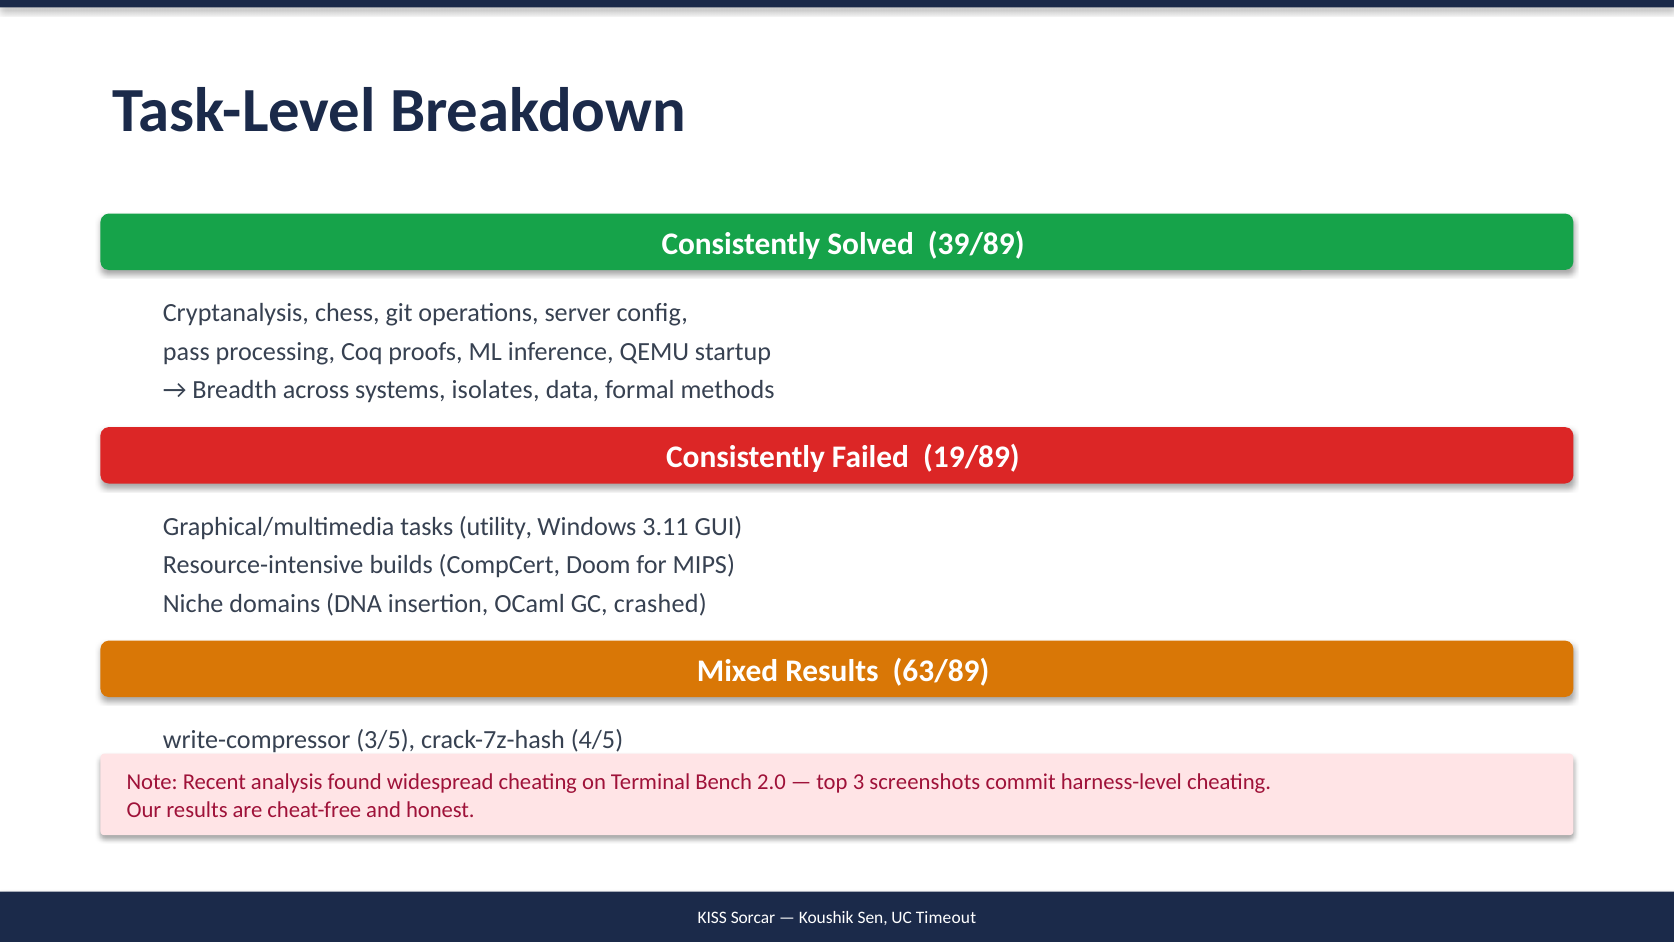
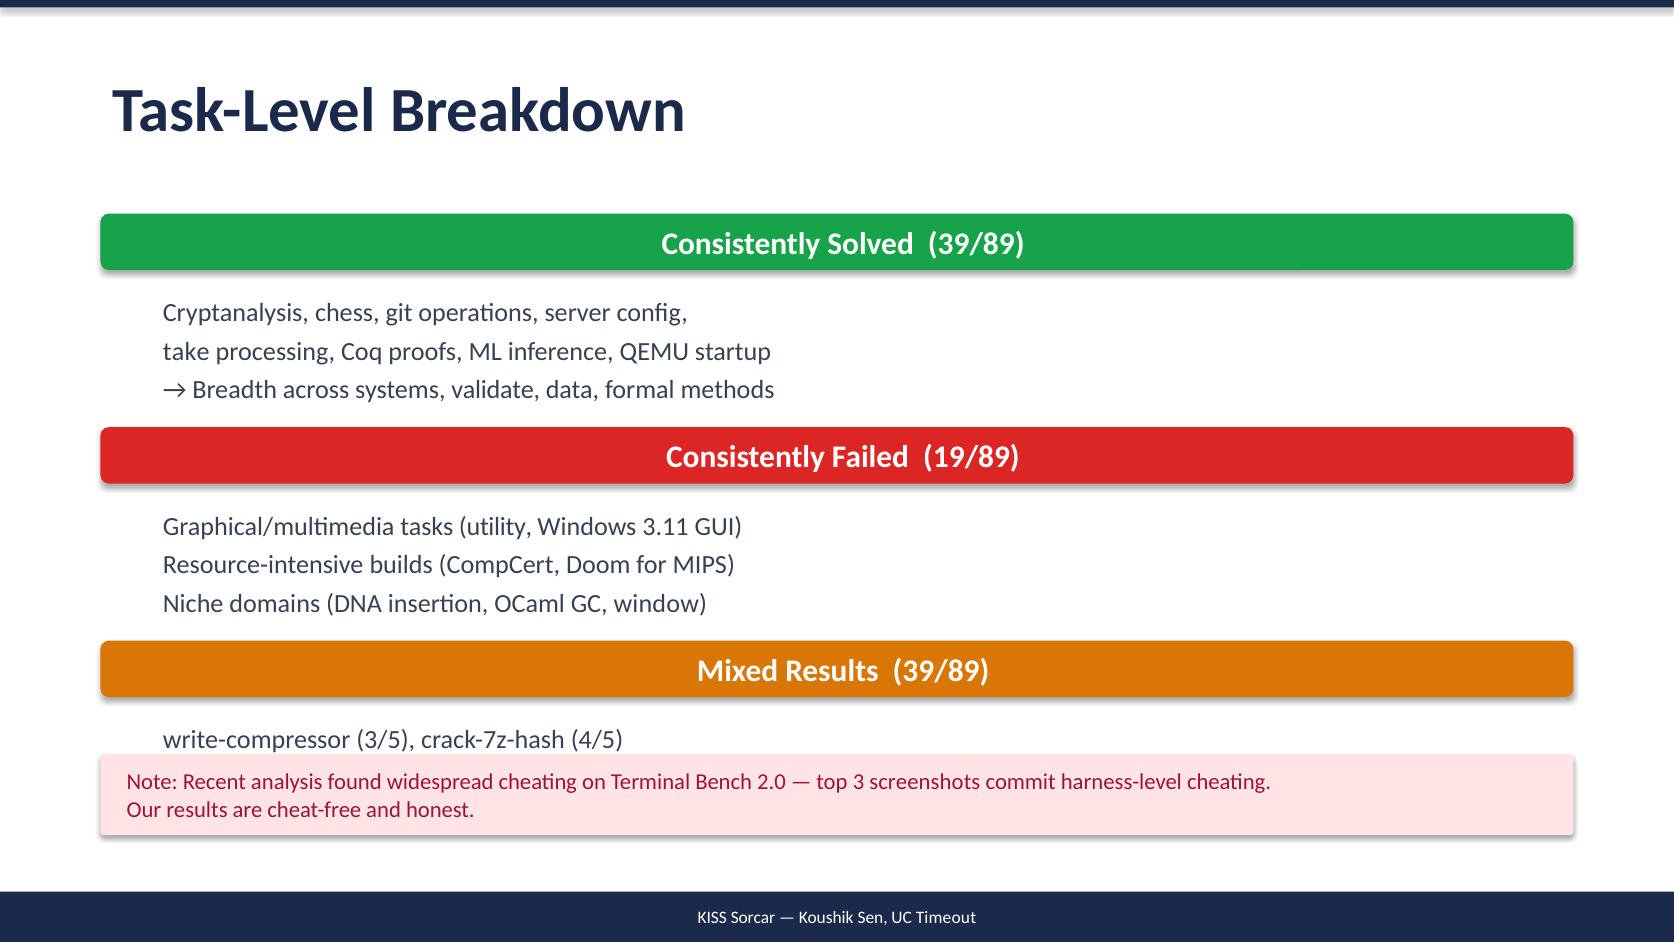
pass: pass -> take
isolates: isolates -> validate
crashed: crashed -> window
Results 63/89: 63/89 -> 39/89
